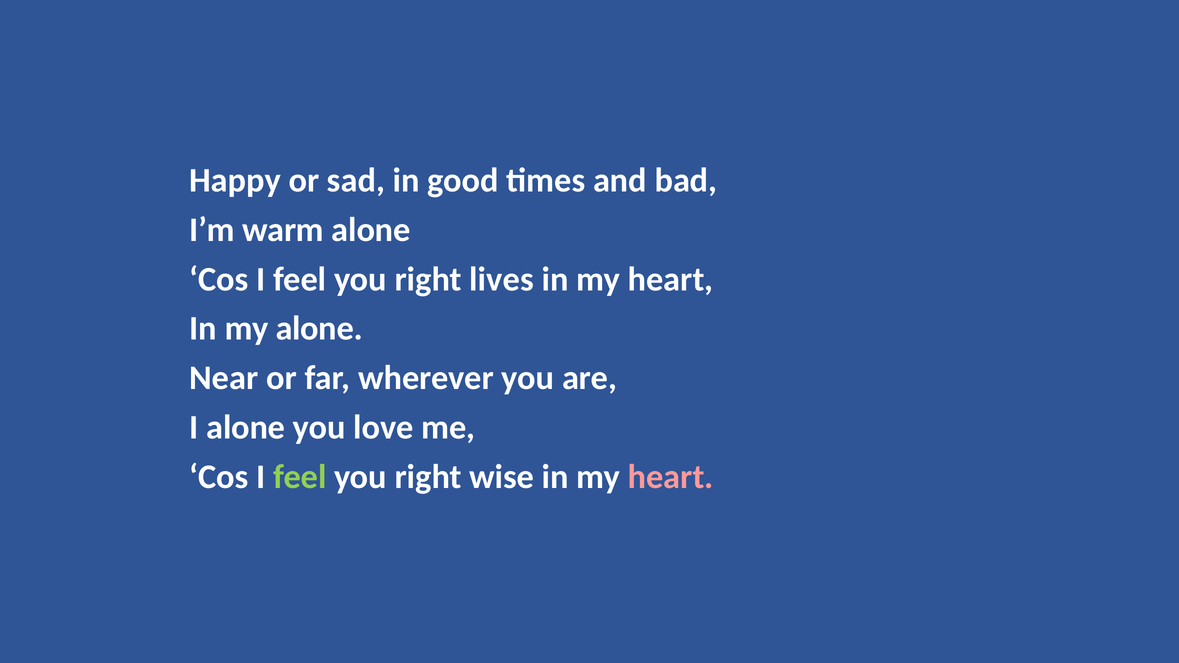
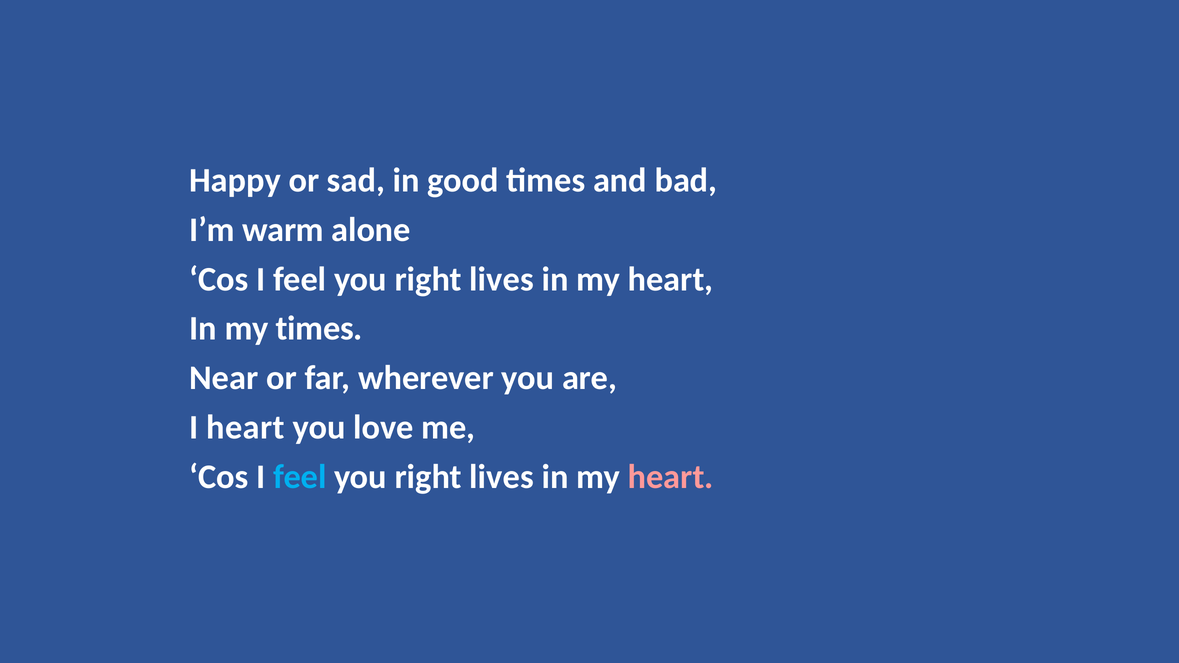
my alone: alone -> times
I alone: alone -> heart
feel at (300, 477) colour: light green -> light blue
wise at (502, 477): wise -> lives
